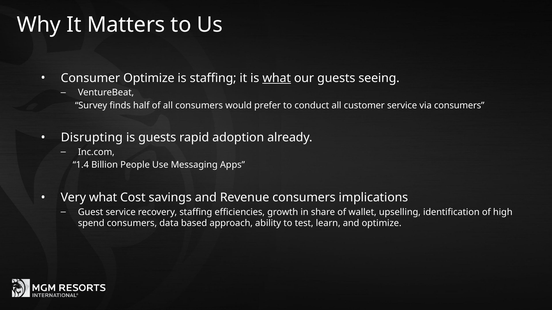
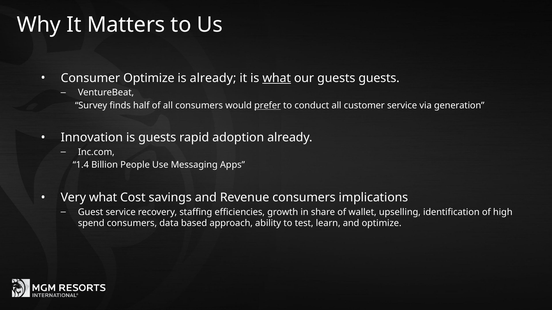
is staffing: staffing -> already
guests seeing: seeing -> guests
prefer underline: none -> present
via consumers: consumers -> generation
Disrupting: Disrupting -> Innovation
